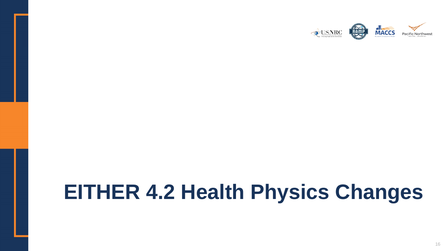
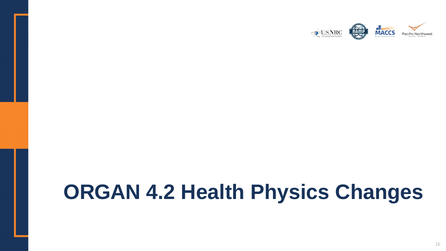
EITHER: EITHER -> ORGAN
